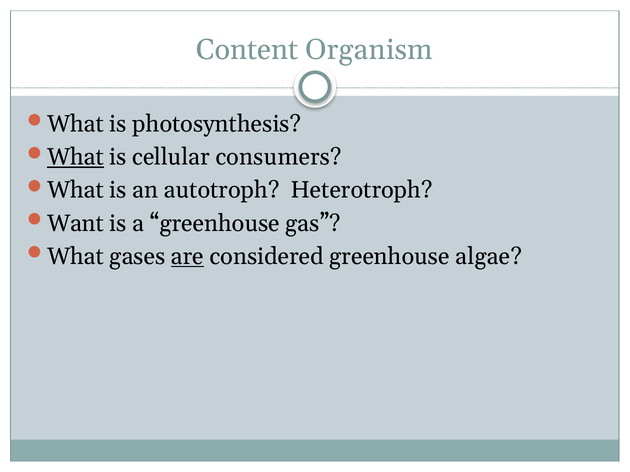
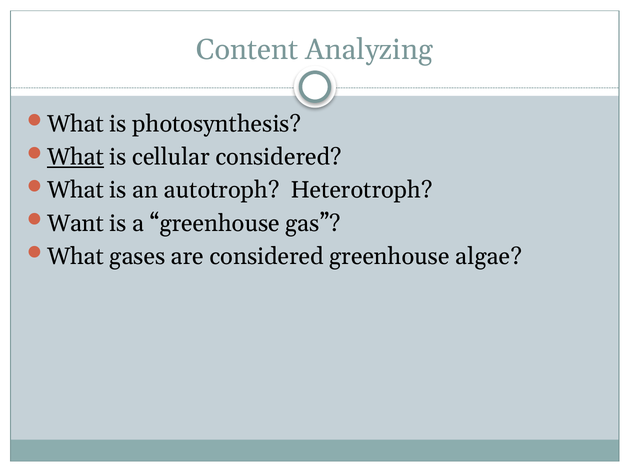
Organism: Organism -> Analyzing
cellular consumers: consumers -> considered
are underline: present -> none
